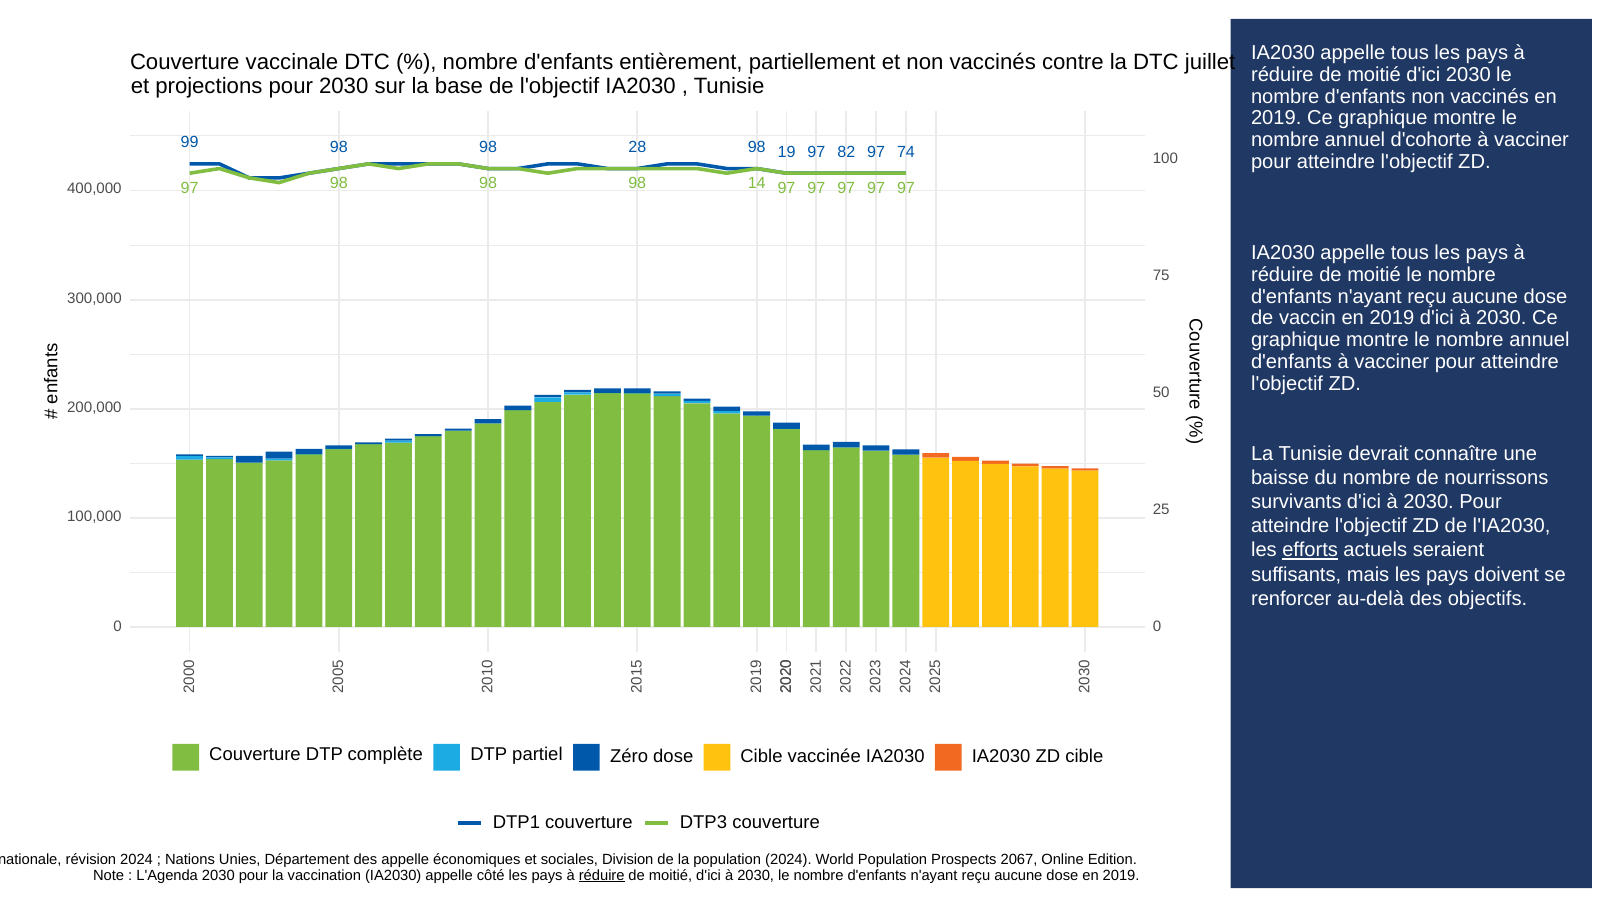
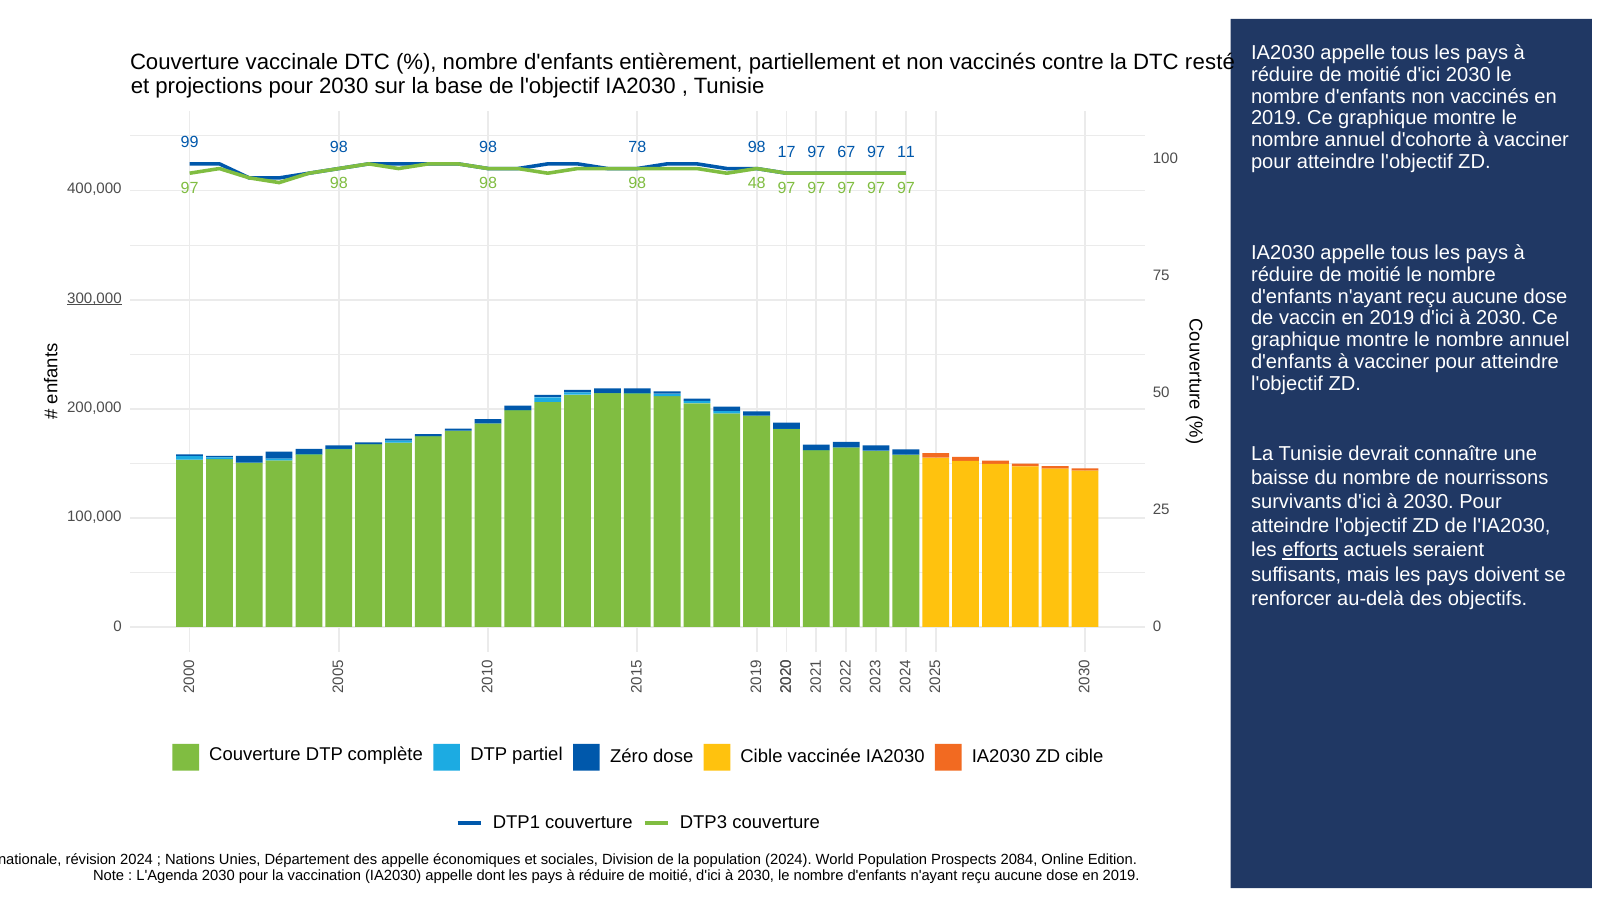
juillet: juillet -> resté
28: 28 -> 78
19: 19 -> 17
82: 82 -> 67
74: 74 -> 11
14: 14 -> 48
300,000 underline: none -> present
2067: 2067 -> 2084
côté: côté -> dont
réduire at (602, 875) underline: present -> none
